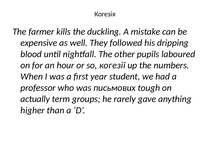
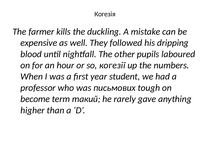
actually: actually -> become
groups: groups -> такий
